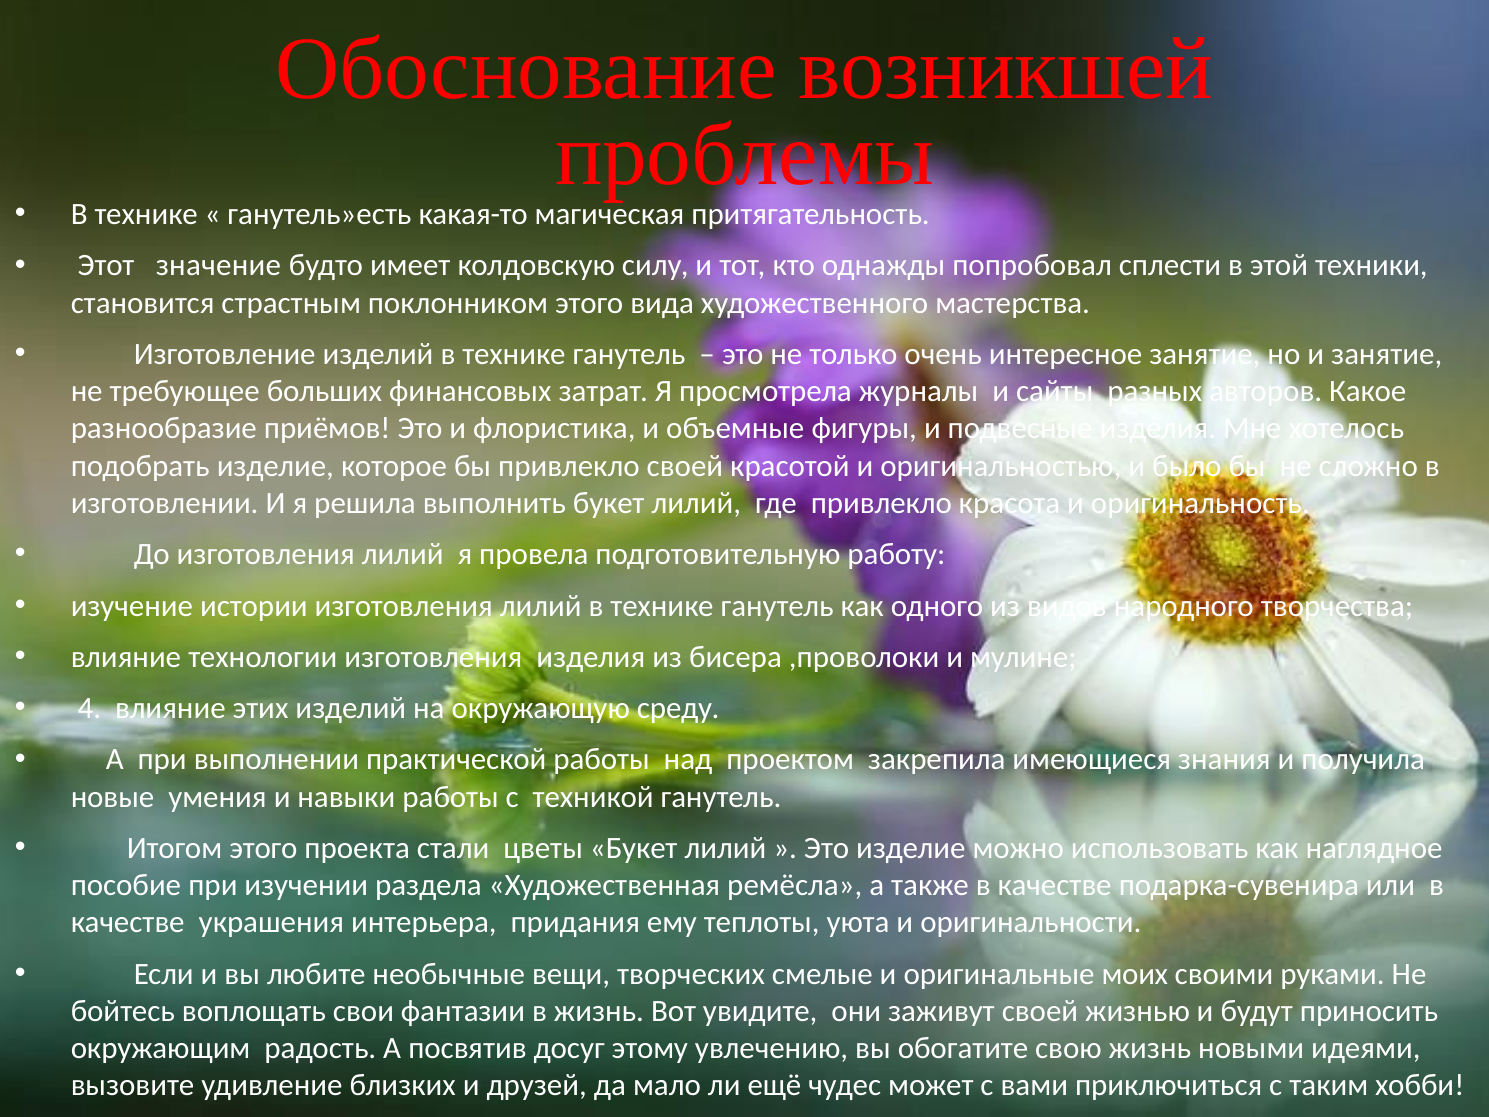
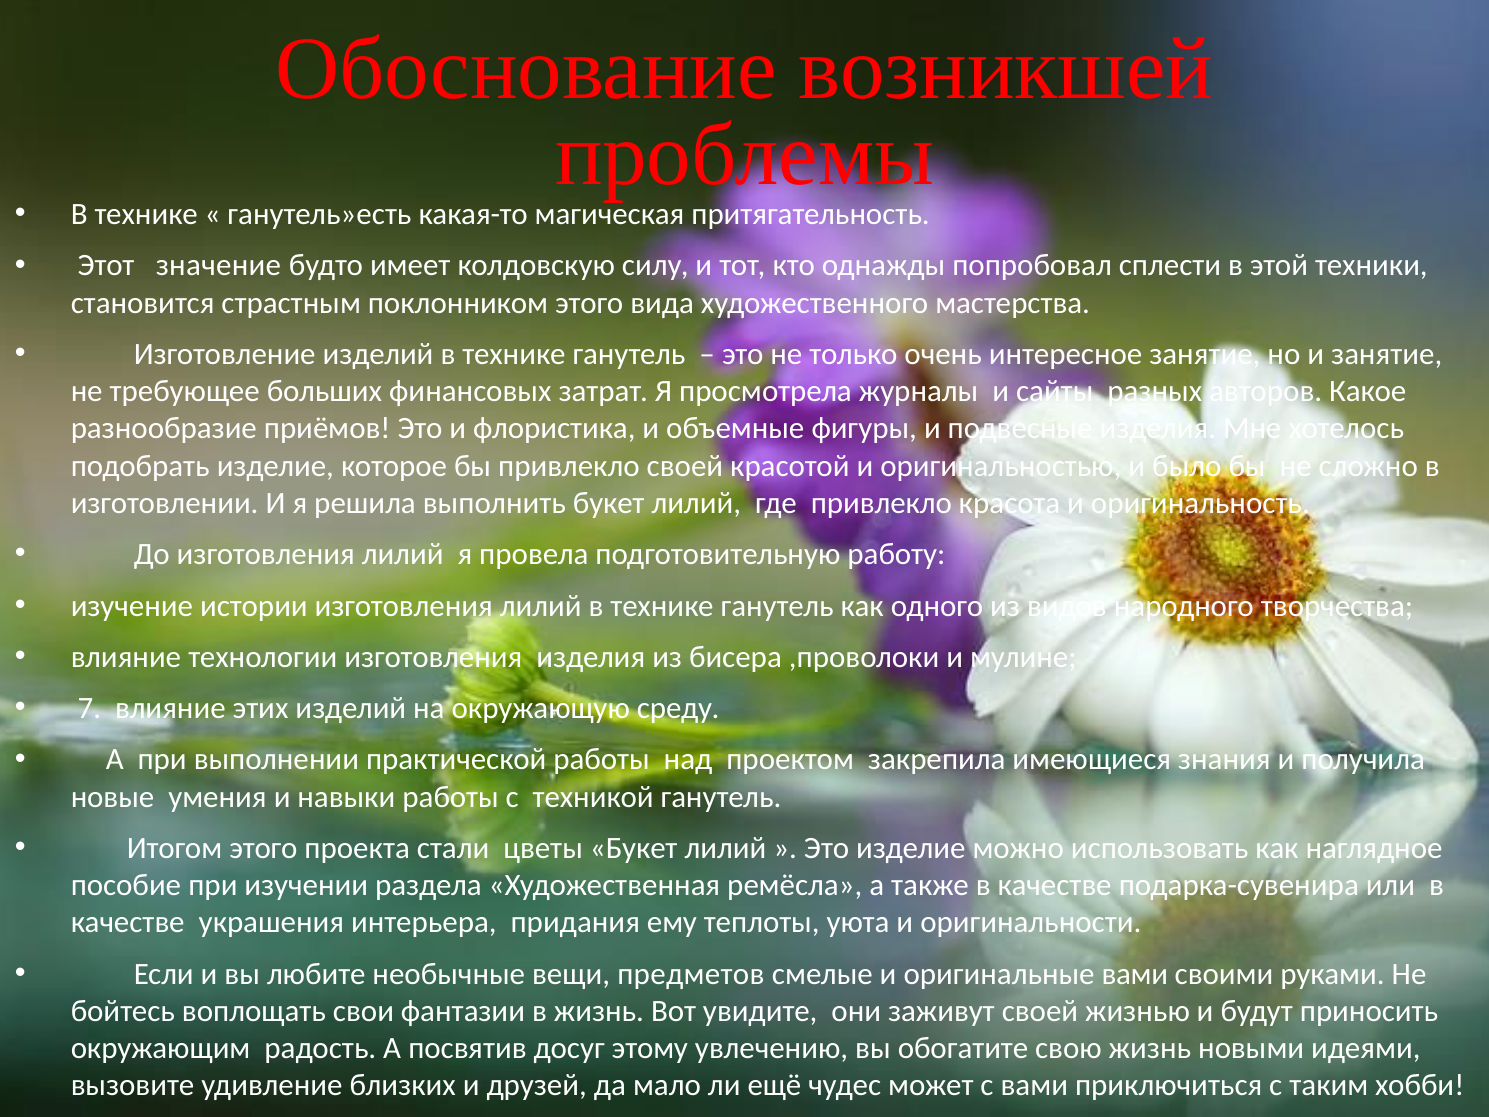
4: 4 -> 7
творческих: творческих -> предметов
оригинальные моих: моих -> вами
